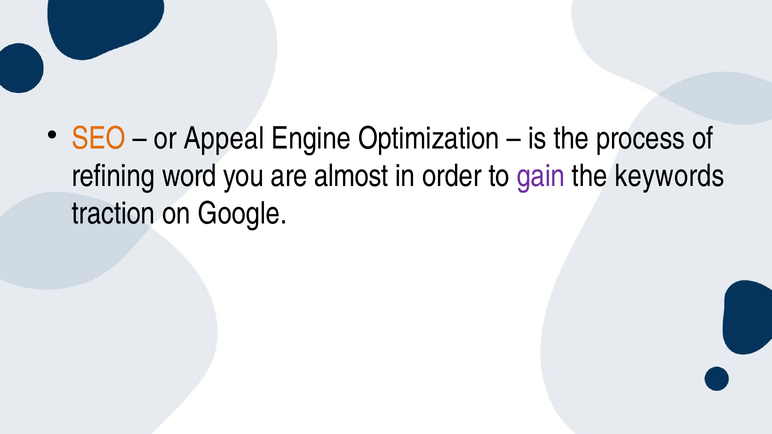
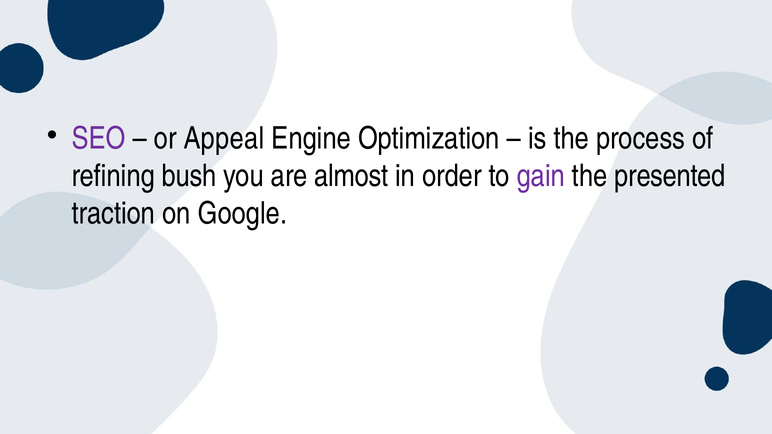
SEO colour: orange -> purple
word: word -> bush
keywords: keywords -> presented
